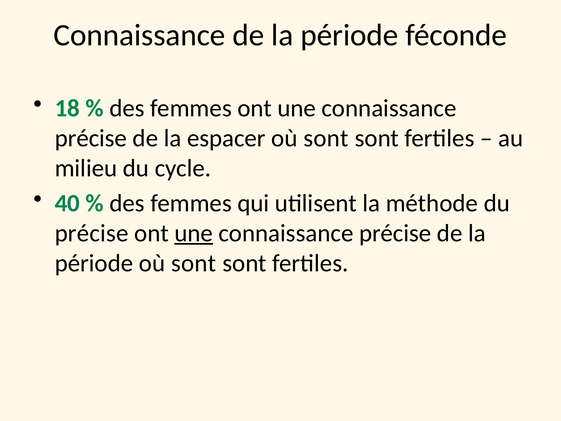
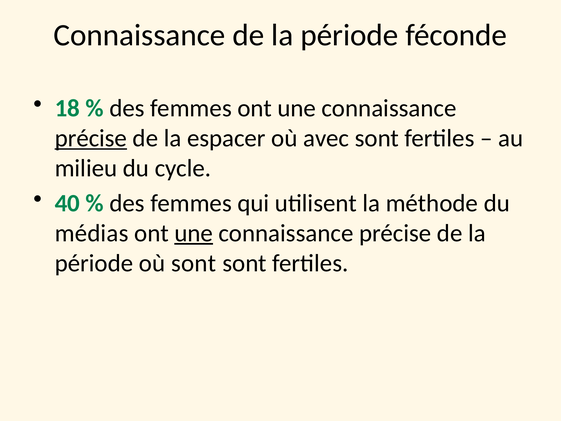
précise at (91, 138) underline: none -> present
sont at (326, 138): sont -> avec
précise at (92, 233): précise -> médias
